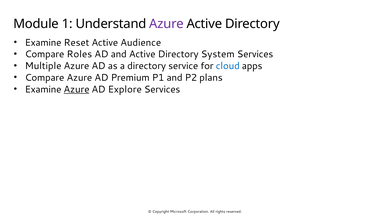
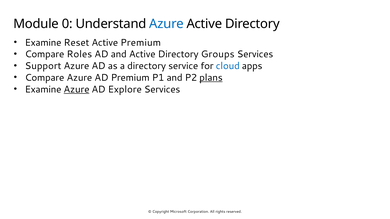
1: 1 -> 0
Azure at (167, 24) colour: purple -> blue
Active Audience: Audience -> Premium
System: System -> Groups
Multiple: Multiple -> Support
plans underline: none -> present
